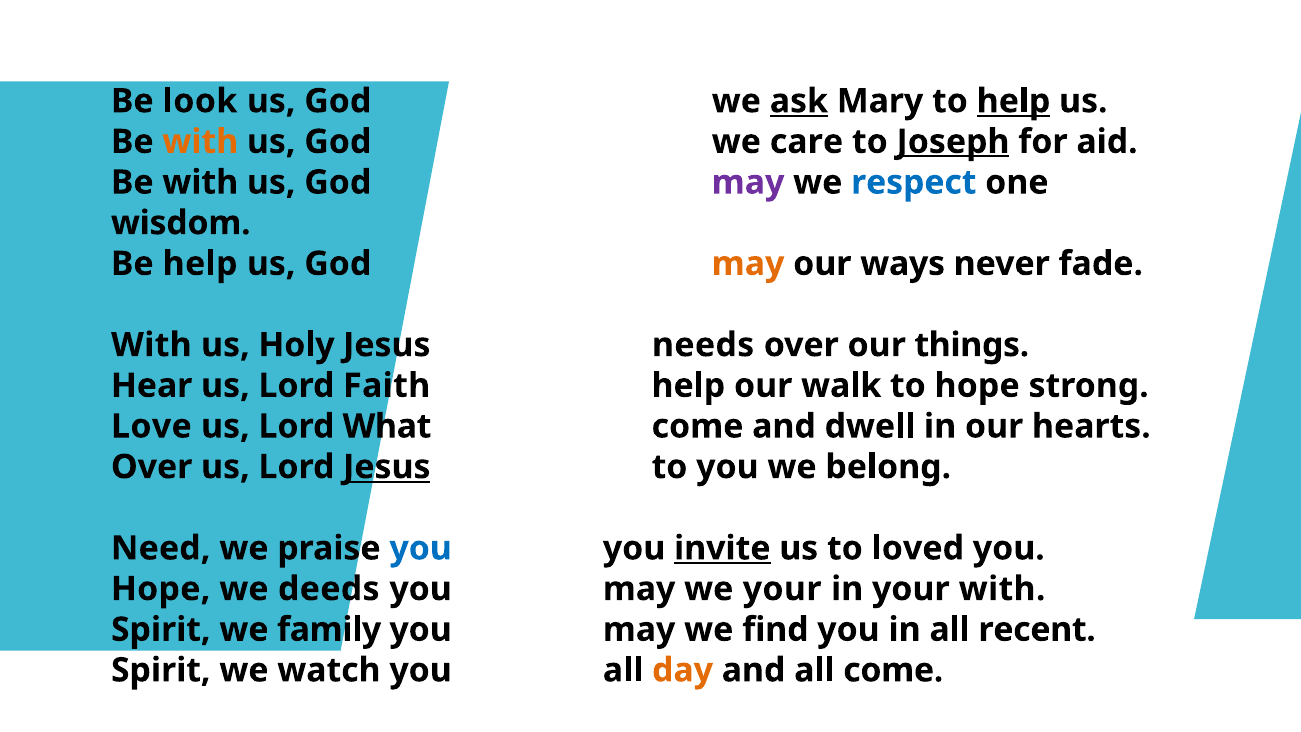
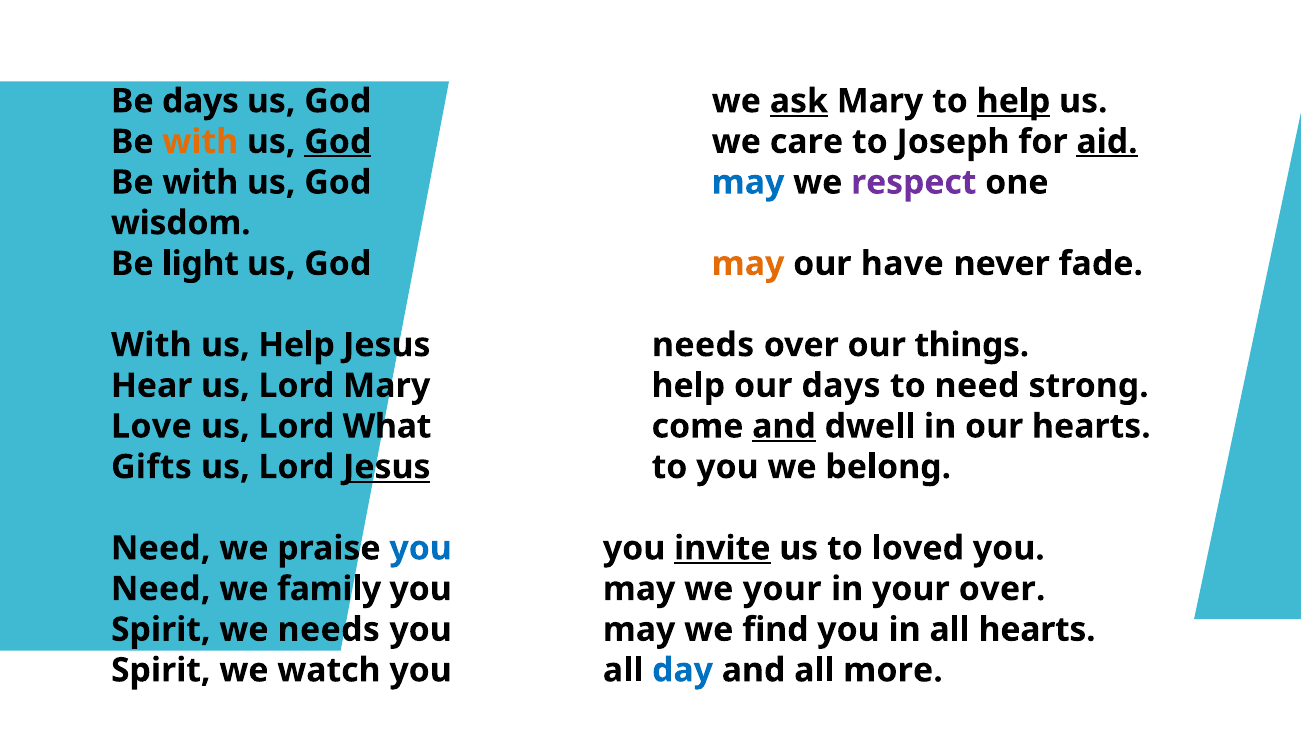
Be look: look -> days
God at (338, 142) underline: none -> present
Joseph underline: present -> none
aid underline: none -> present
may at (748, 182) colour: purple -> blue
respect colour: blue -> purple
Be help: help -> light
ways: ways -> have
us Holy: Holy -> Help
Lord Faith: Faith -> Mary
our walk: walk -> days
to hope: hope -> need
and at (784, 426) underline: none -> present
Over at (152, 467): Over -> Gifts
Hope at (161, 589): Hope -> Need
deeds: deeds -> family
your with: with -> over
we family: family -> needs
all recent: recent -> hearts
day colour: orange -> blue
all come: come -> more
